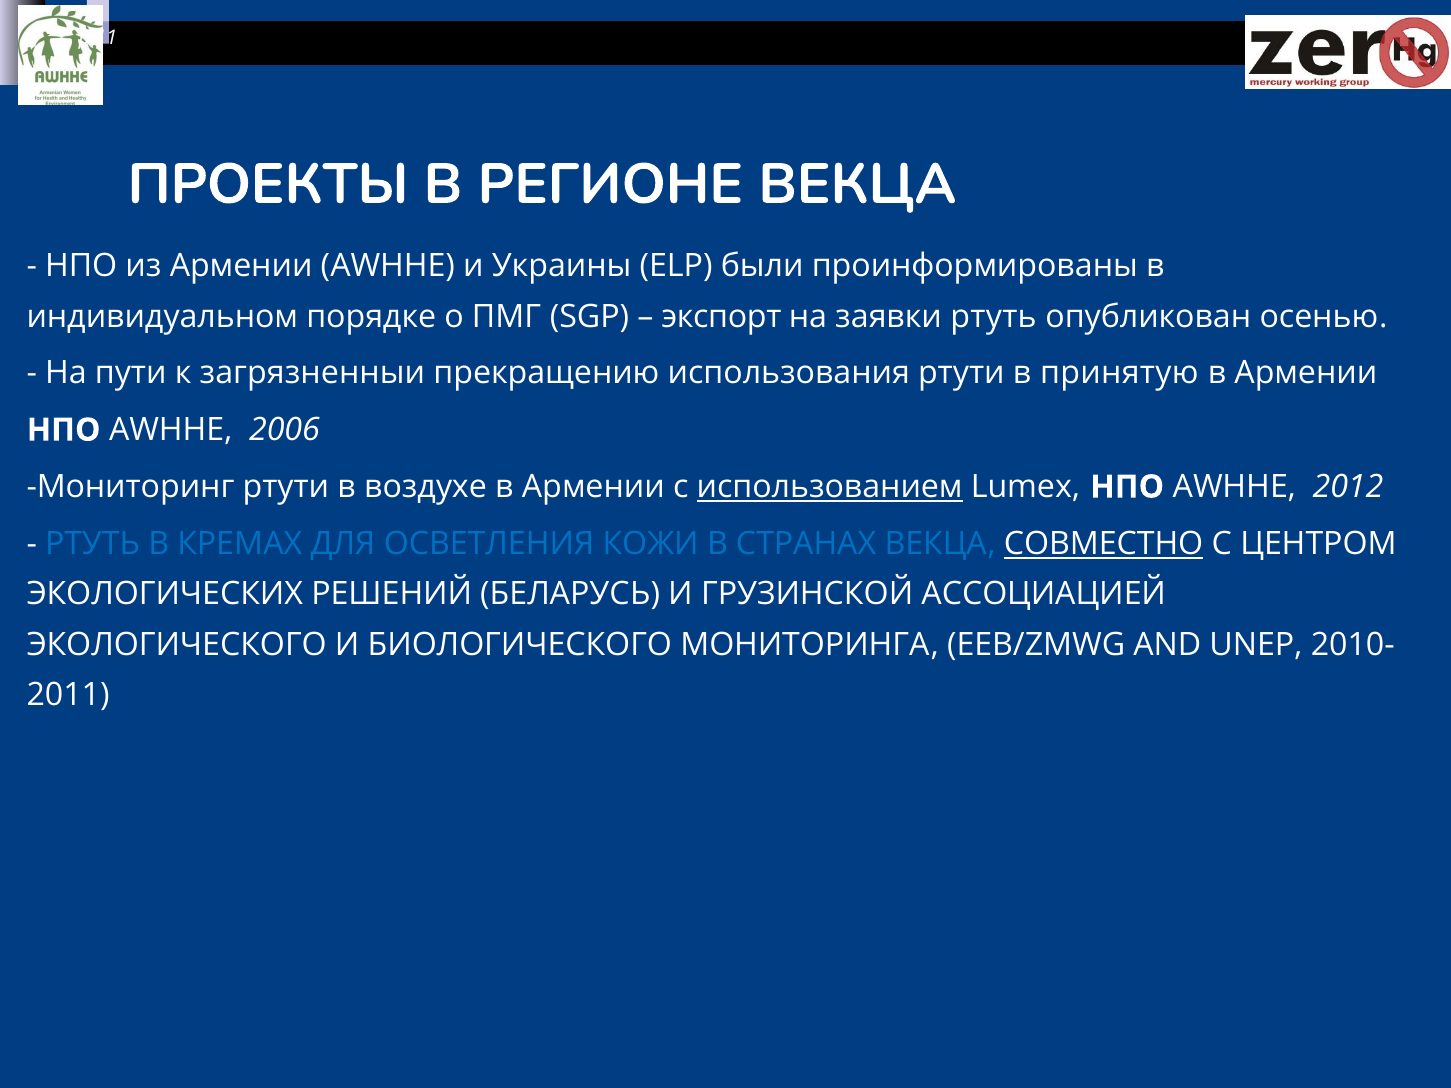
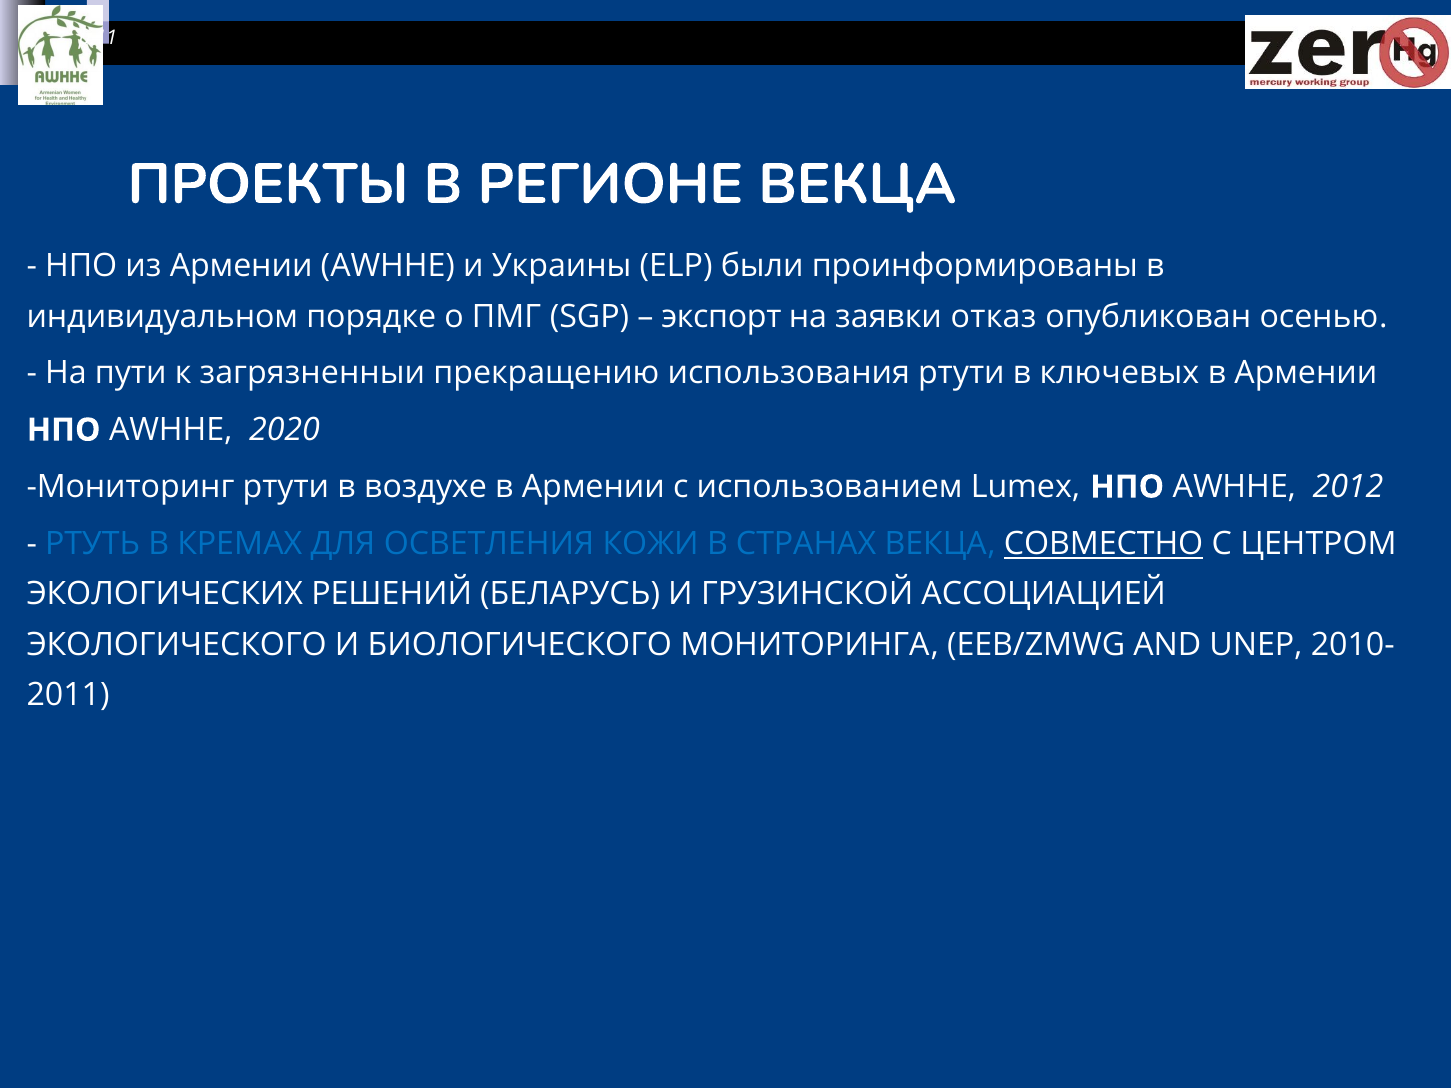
заявки ртуть: ртуть -> отказ
принятую: принятую -> ключевых
2006: 2006 -> 2020
использованием underline: present -> none
